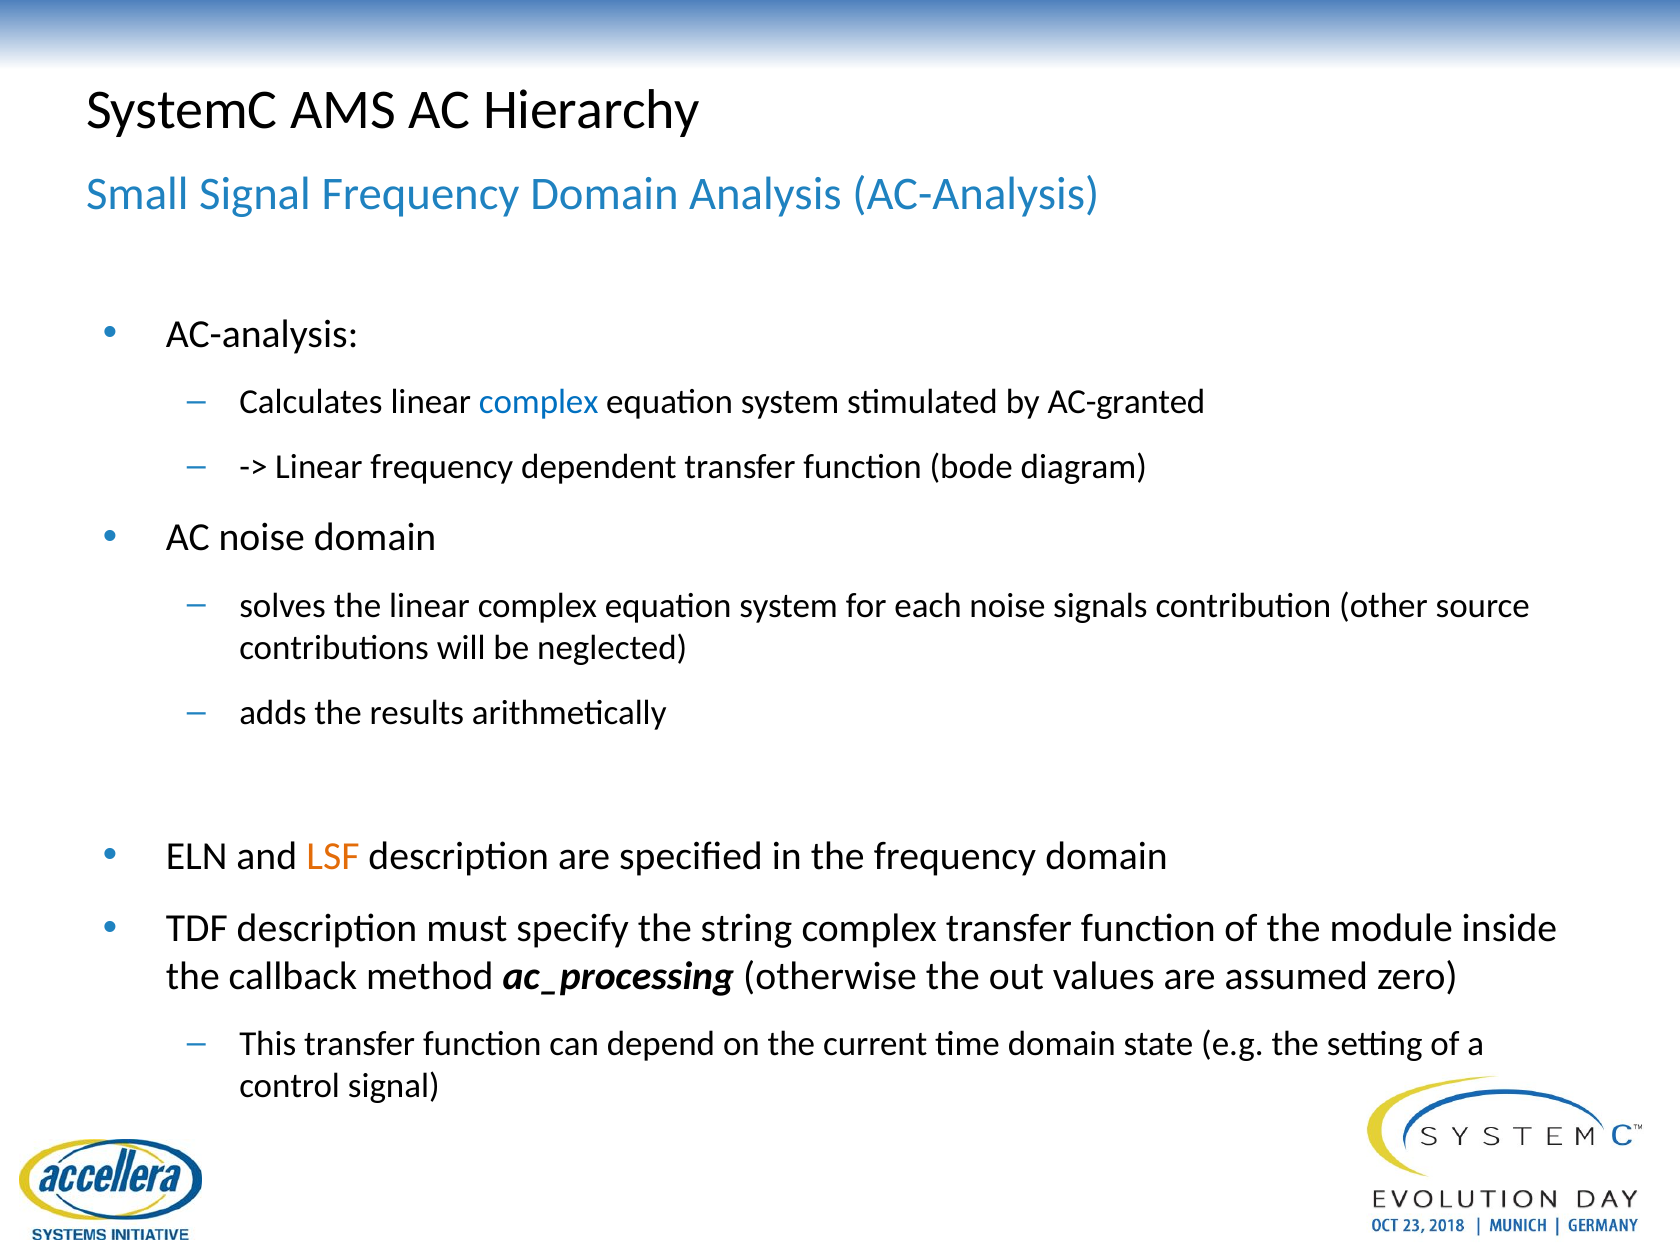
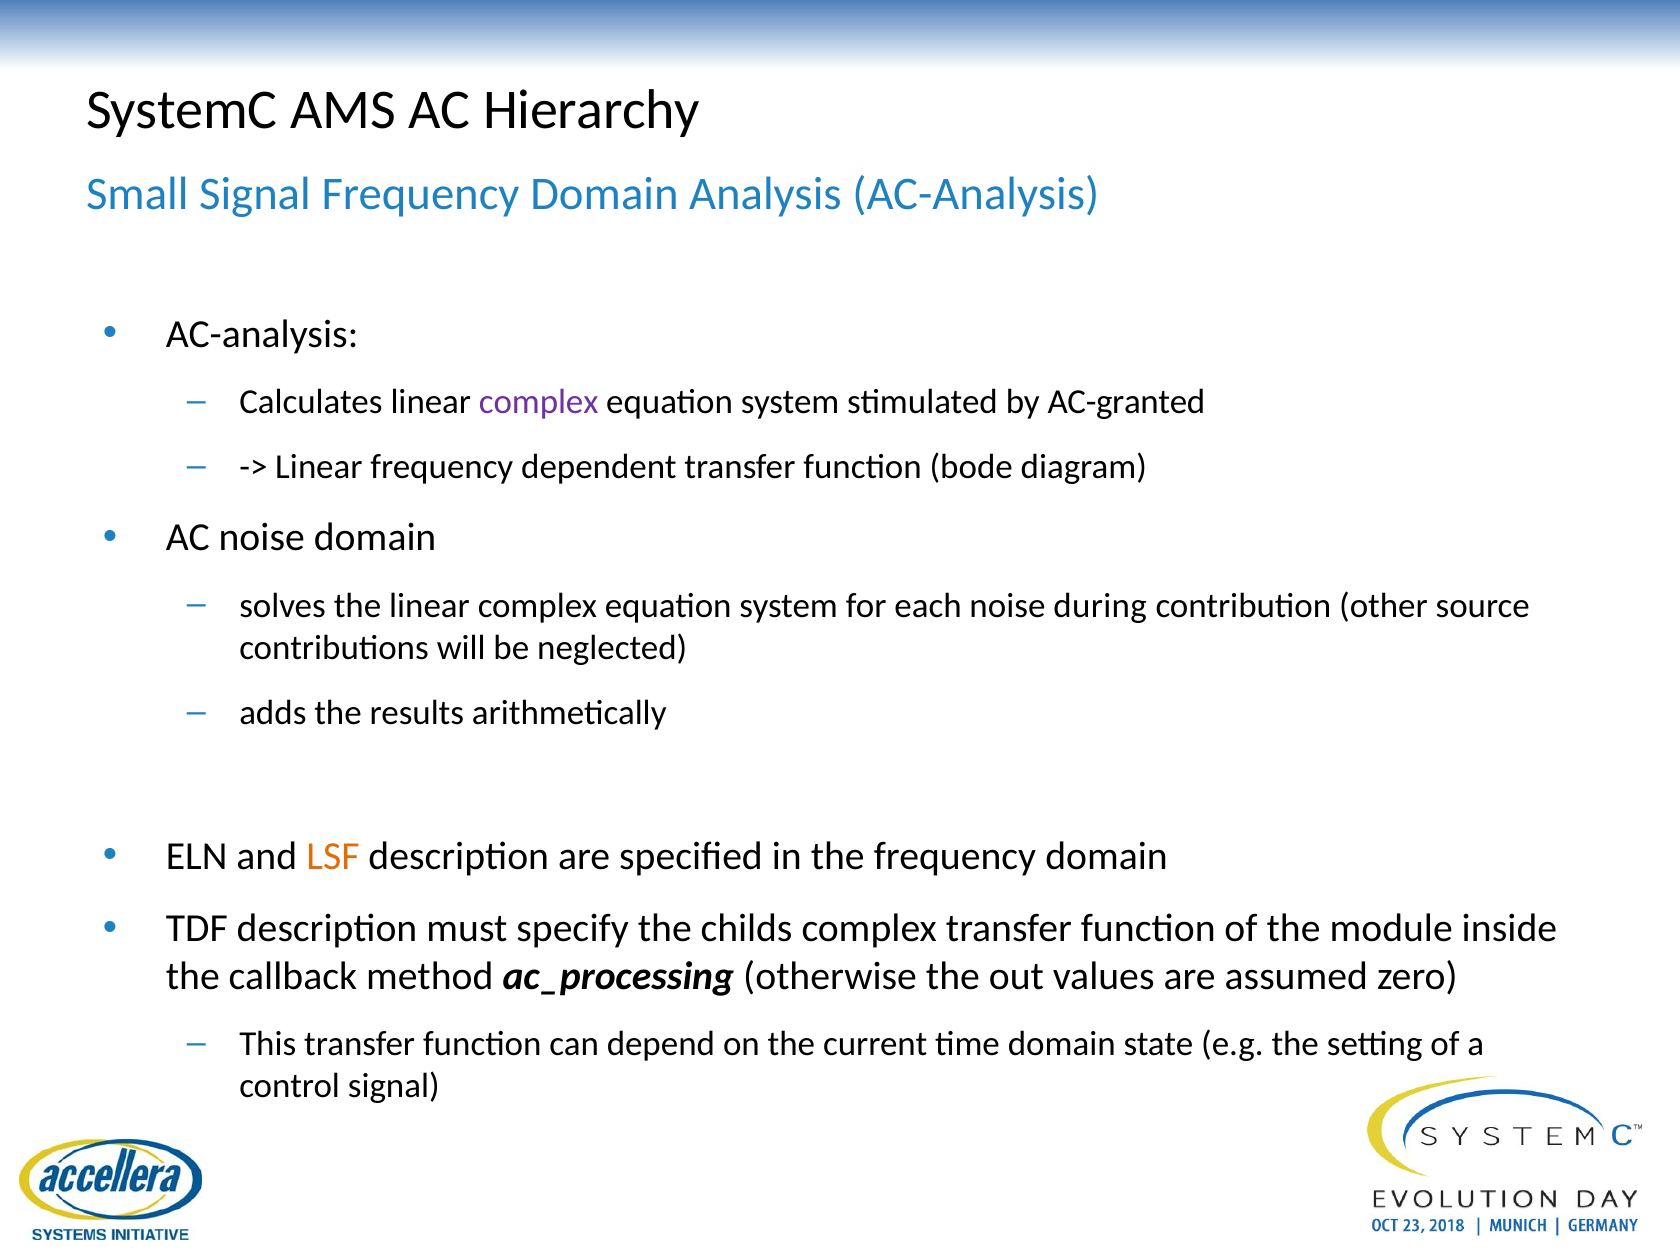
complex at (539, 402) colour: blue -> purple
signals: signals -> during
string: string -> childs
